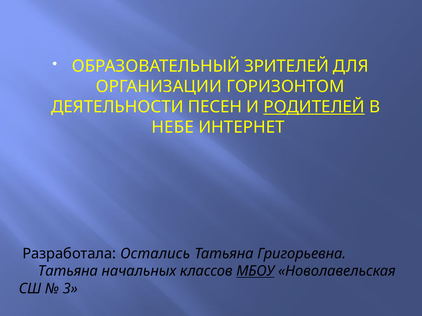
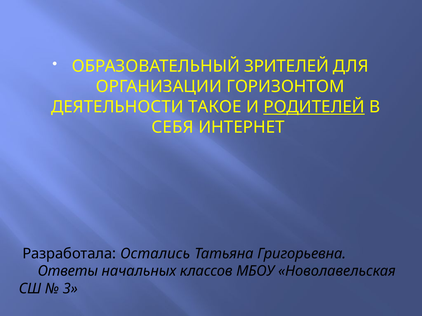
ПЕСЕН: ПЕСЕН -> ТАКОЕ
НЕБЕ: НЕБЕ -> СЕБЯ
Татьяна at (68, 272): Татьяна -> Ответы
МБОУ underline: present -> none
